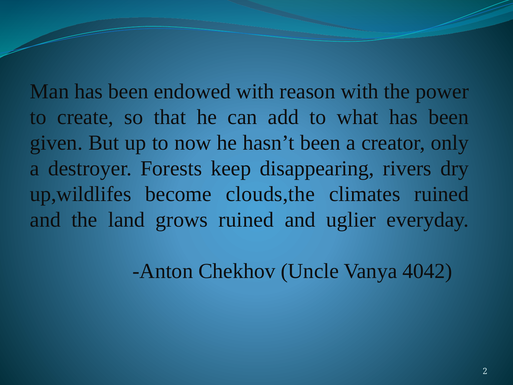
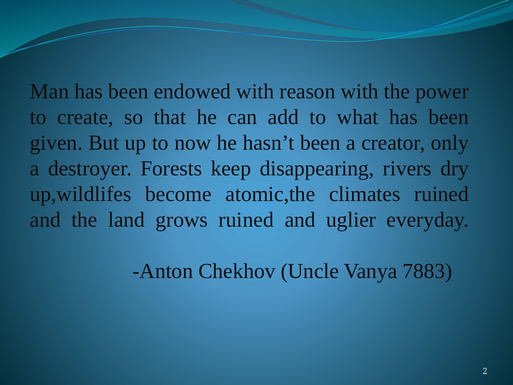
clouds,the: clouds,the -> atomic,the
4042: 4042 -> 7883
